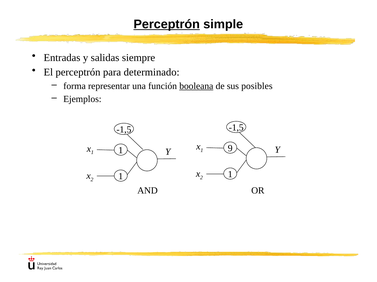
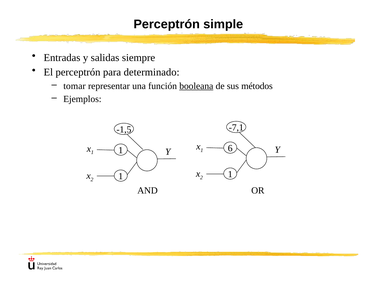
Perceptrón at (167, 24) underline: present -> none
forma: forma -> tomar
posibles: posibles -> métodos
-1,5 -1,5: -1,5 -> -7,1
9: 9 -> 6
